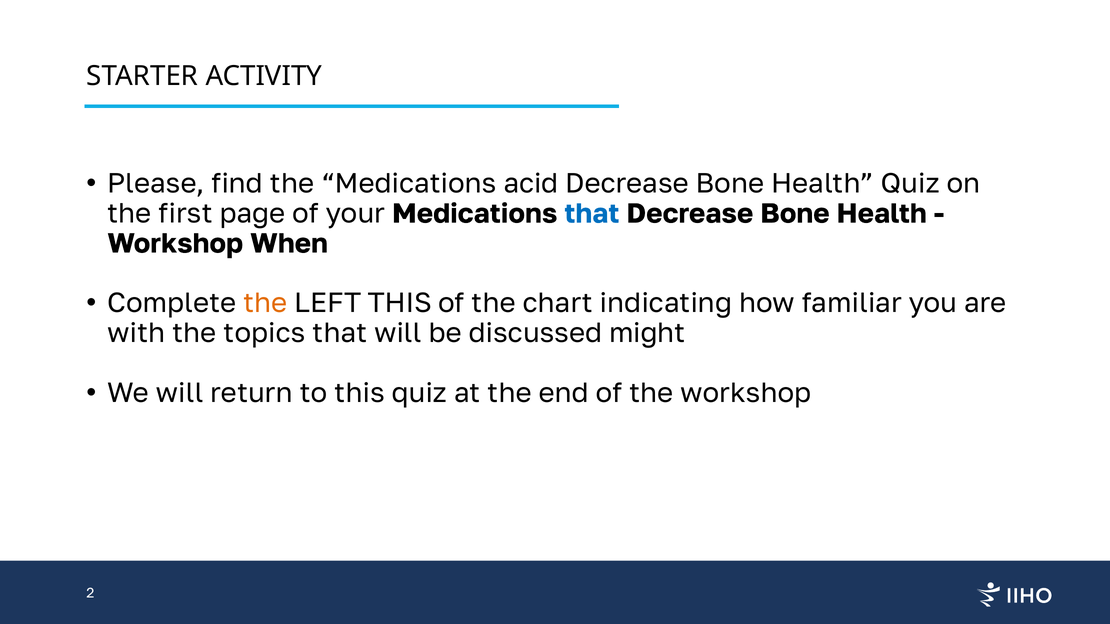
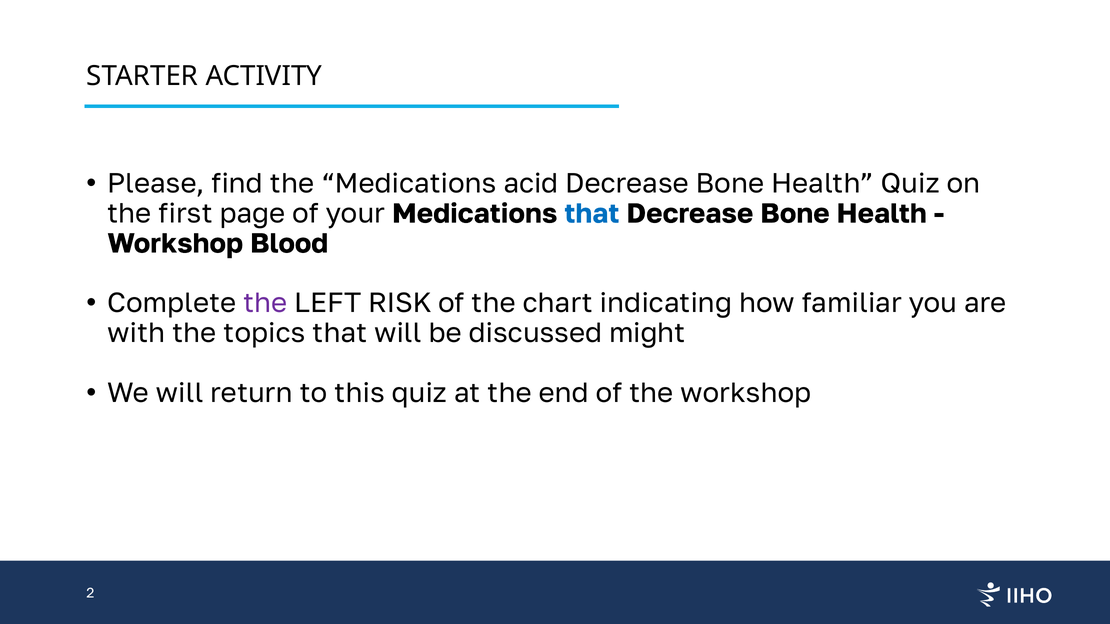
When: When -> Blood
the at (265, 304) colour: orange -> purple
LEFT THIS: THIS -> RISK
